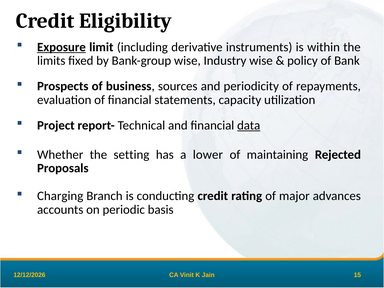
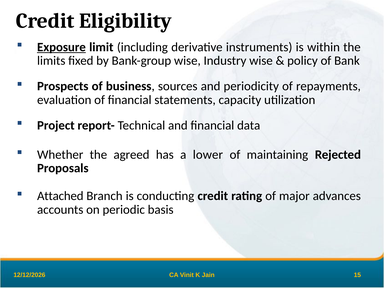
data underline: present -> none
setting: setting -> agreed
Charging: Charging -> Attached
